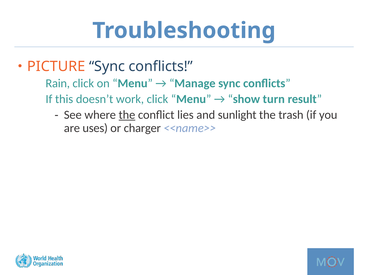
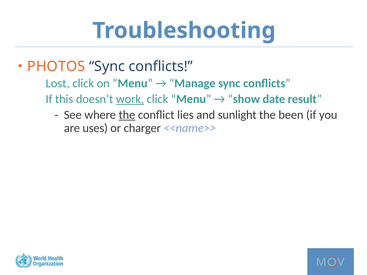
PICTURE: PICTURE -> PHOTOS
Rain: Rain -> Lost
work underline: none -> present
turn: turn -> date
trash: trash -> been
